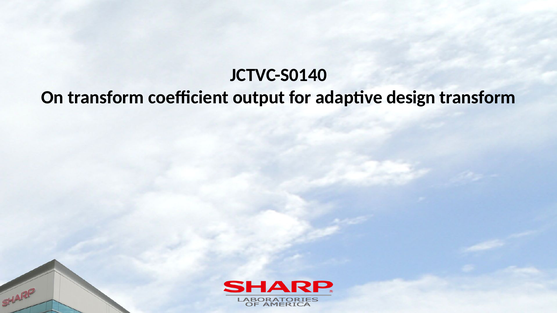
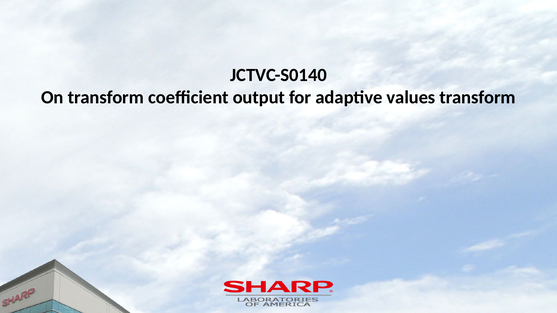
design: design -> values
